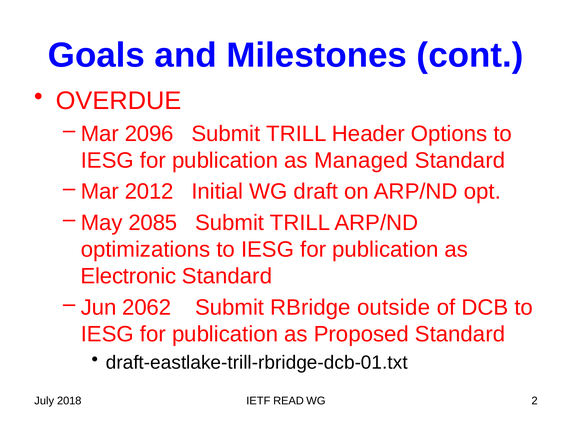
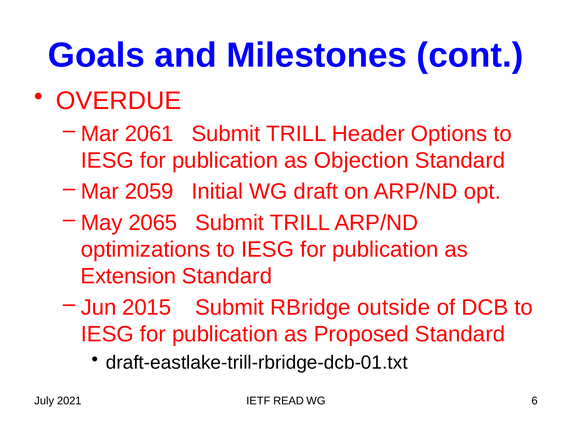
2096: 2096 -> 2061
Managed: Managed -> Objection
2012: 2012 -> 2059
2085: 2085 -> 2065
Electronic: Electronic -> Extension
2062: 2062 -> 2015
2018: 2018 -> 2021
2: 2 -> 6
